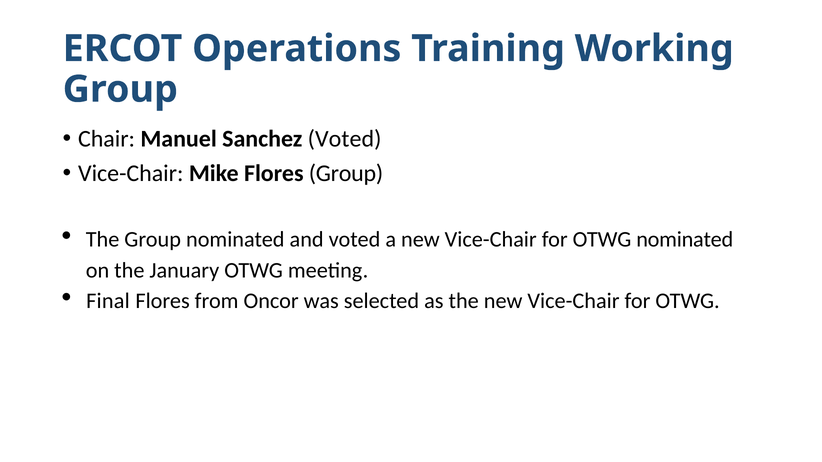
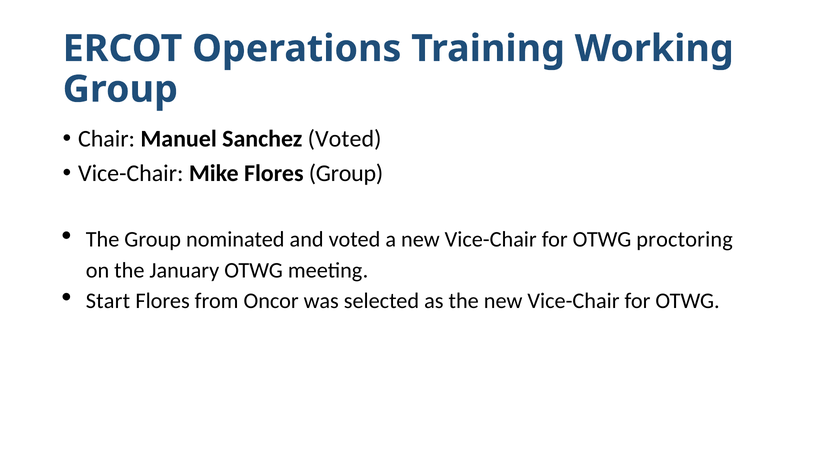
OTWG nominated: nominated -> proctoring
Final: Final -> Start
